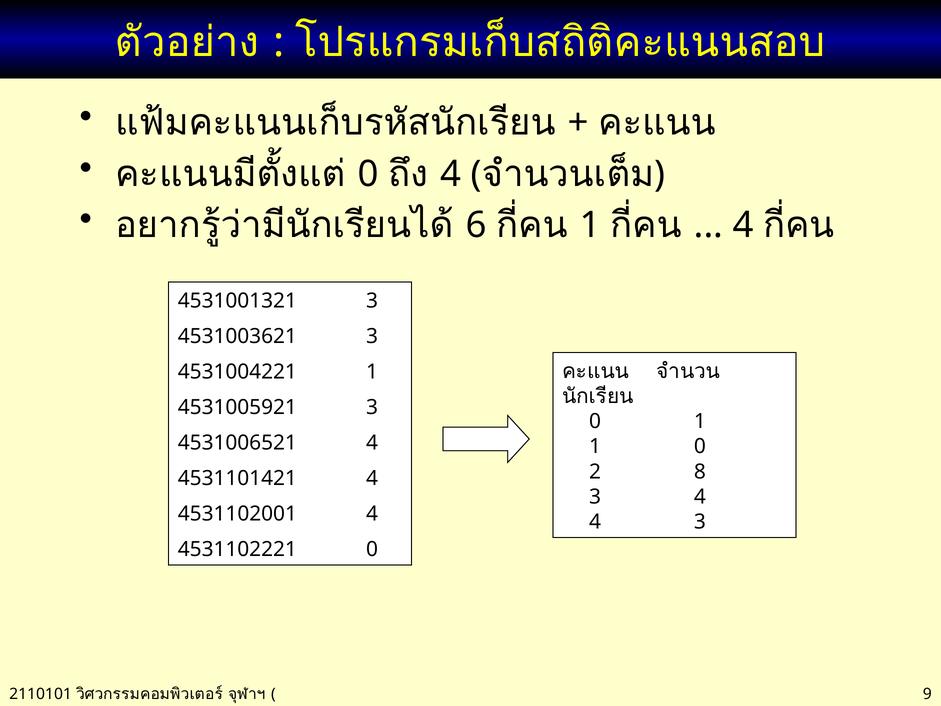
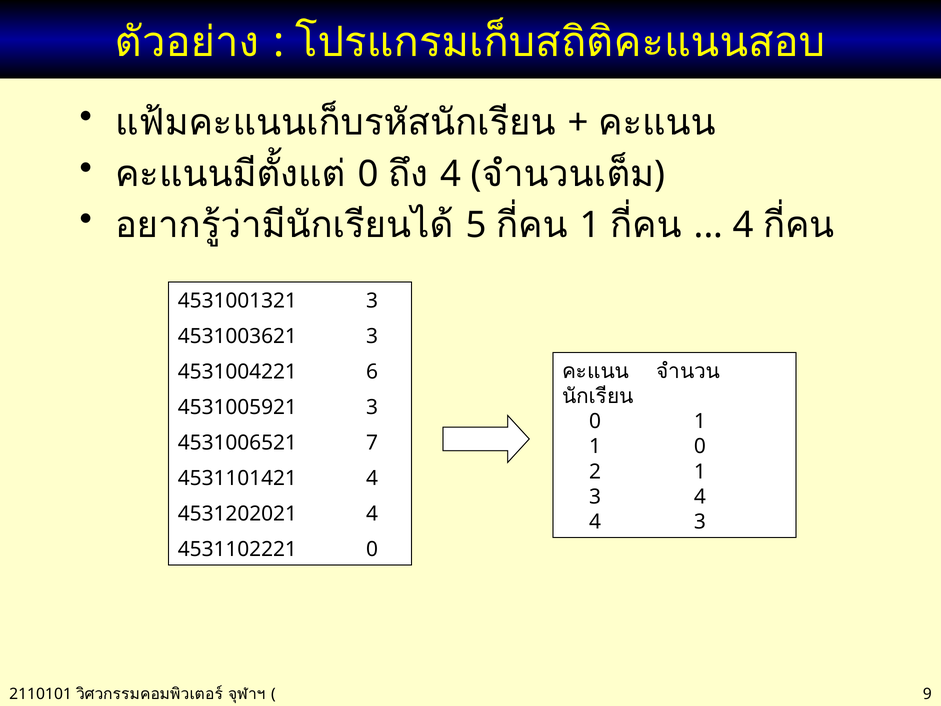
6: 6 -> 5
4531004221 1: 1 -> 6
4531006521 4: 4 -> 7
2 8: 8 -> 1
4531102001: 4531102001 -> 4531202021
